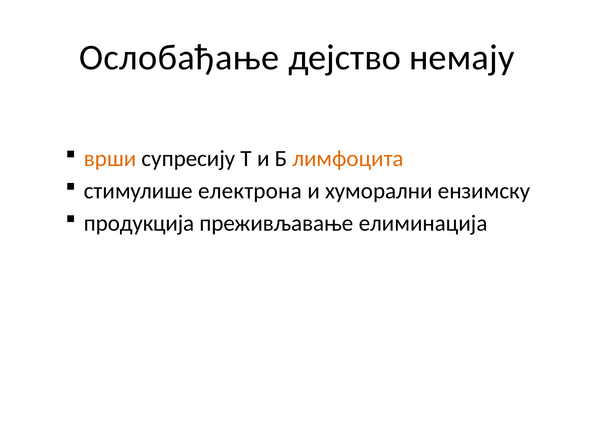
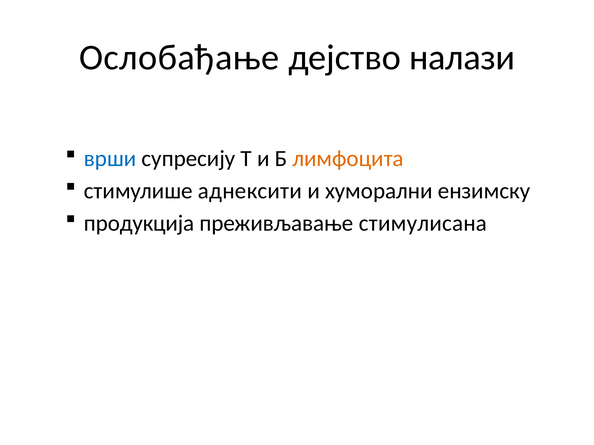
немају: немају -> налази
врши colour: orange -> blue
електрона: електрона -> аднексити
елиминација: елиминација -> стимулисана
